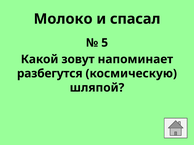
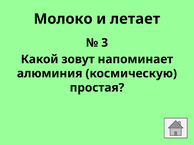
спасал: спасал -> летает
5: 5 -> 3
разбегутся: разбегутся -> алюминия
шляпой: шляпой -> простая
